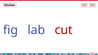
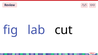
cut colour: red -> black
